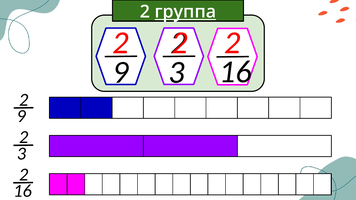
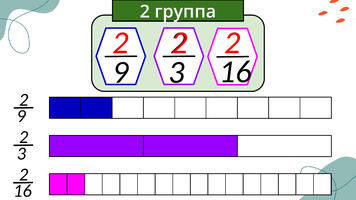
группа underline: present -> none
